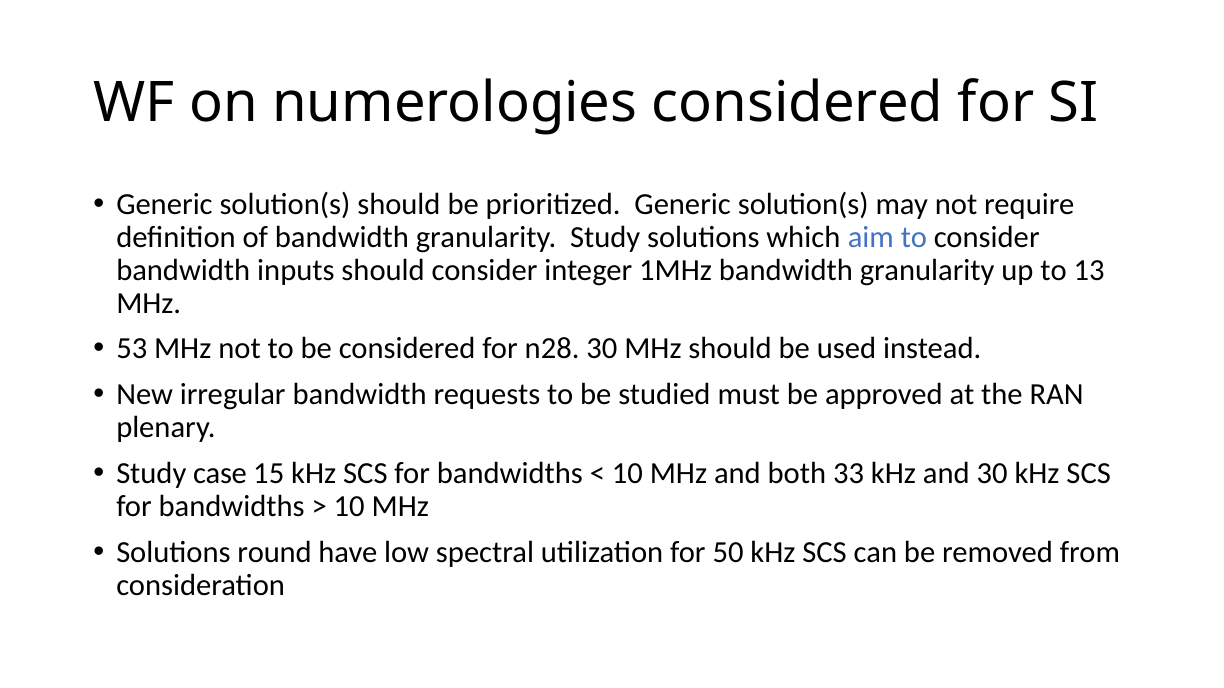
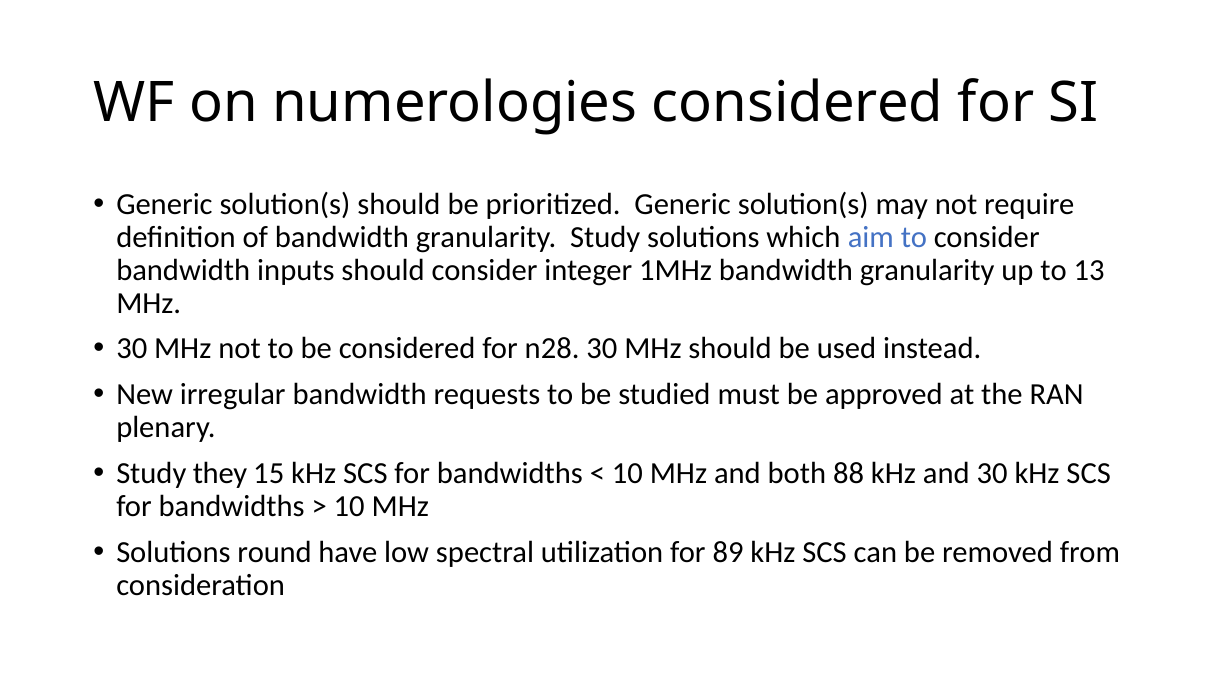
53 at (132, 349): 53 -> 30
case: case -> they
33: 33 -> 88
50: 50 -> 89
